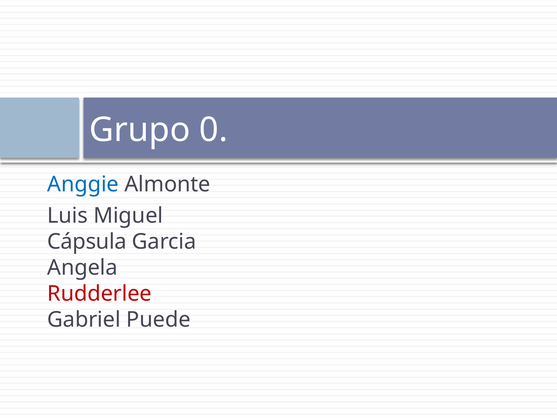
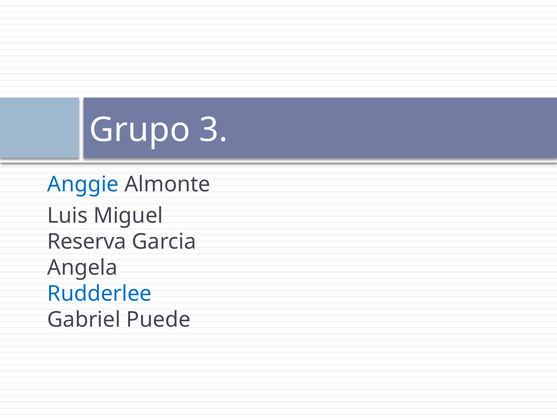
0: 0 -> 3
Cápsula: Cápsula -> Reserva
Rudderlee colour: red -> blue
